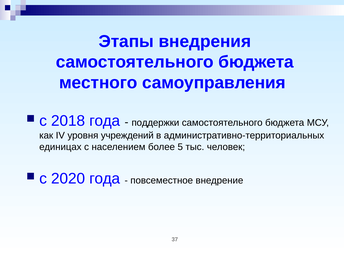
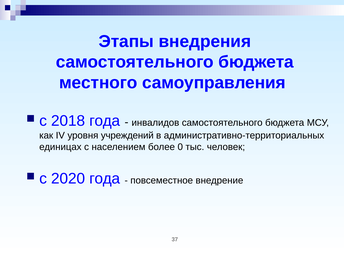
поддержки: поддержки -> инвалидов
5: 5 -> 0
